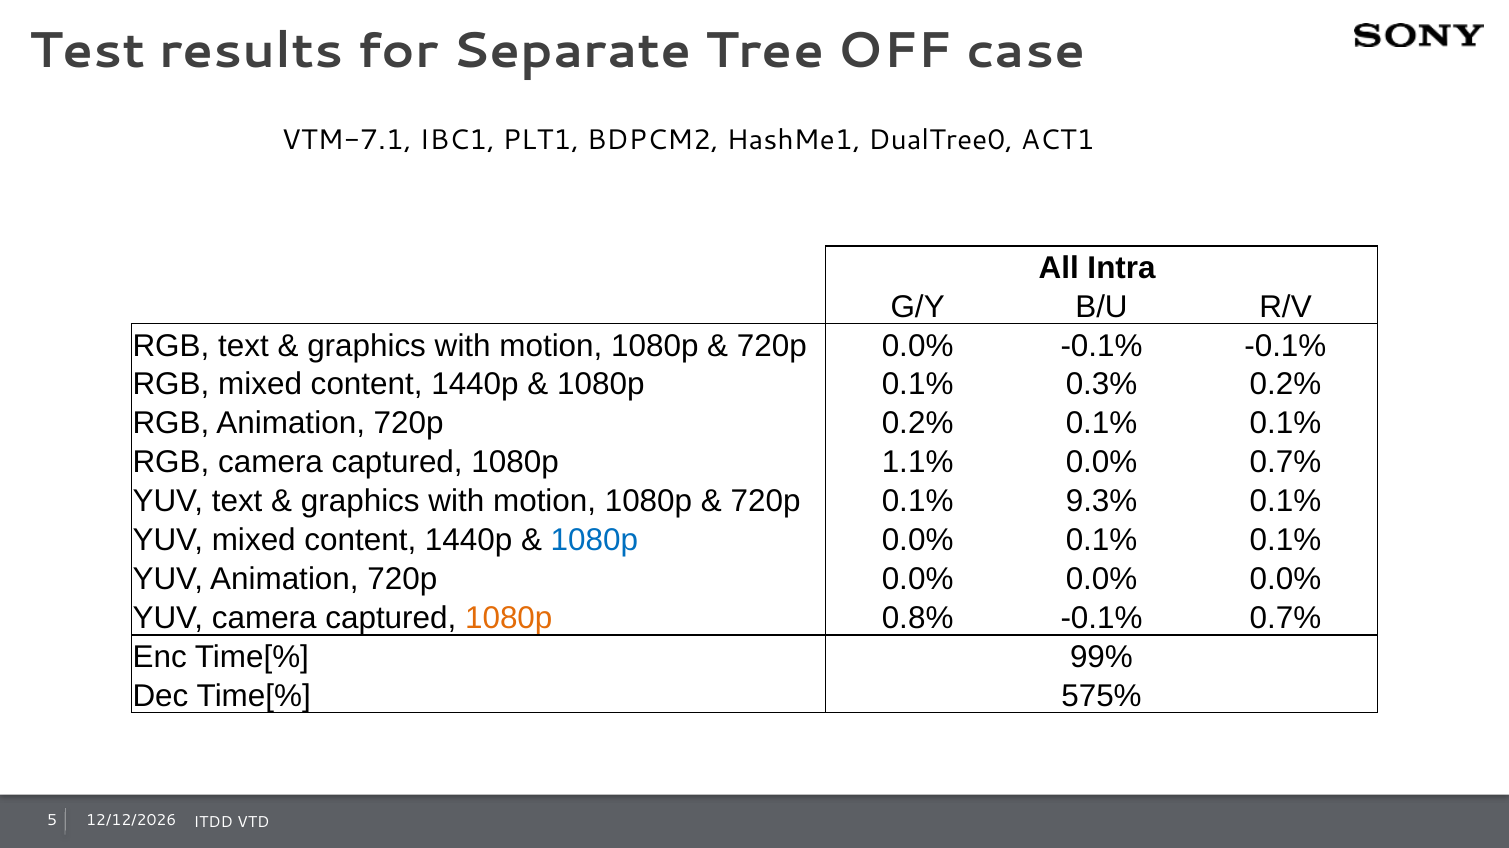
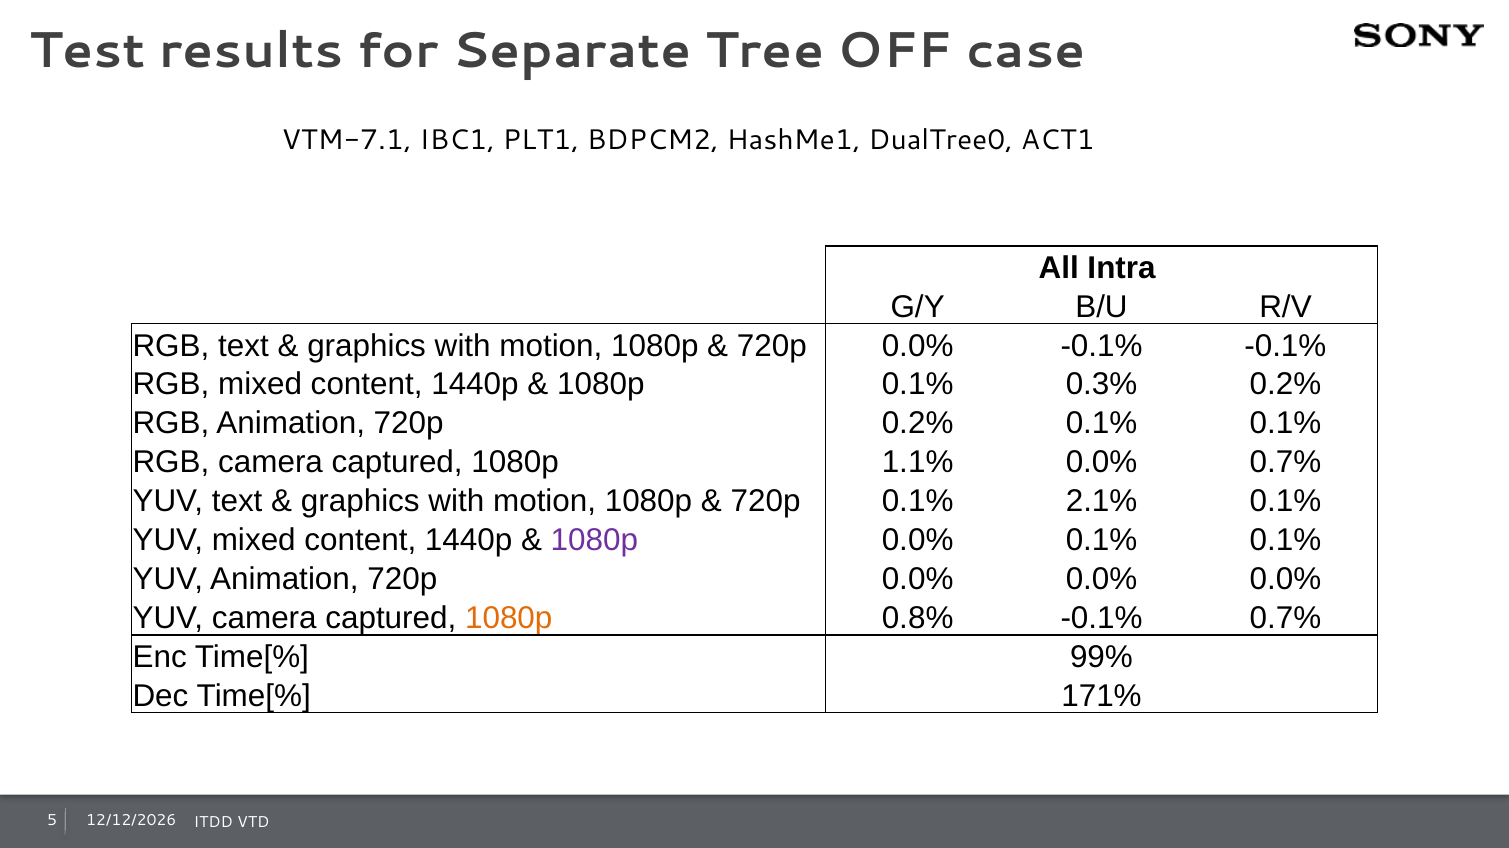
9.3%: 9.3% -> 2.1%
1080p at (594, 540) colour: blue -> purple
575%: 575% -> 171%
